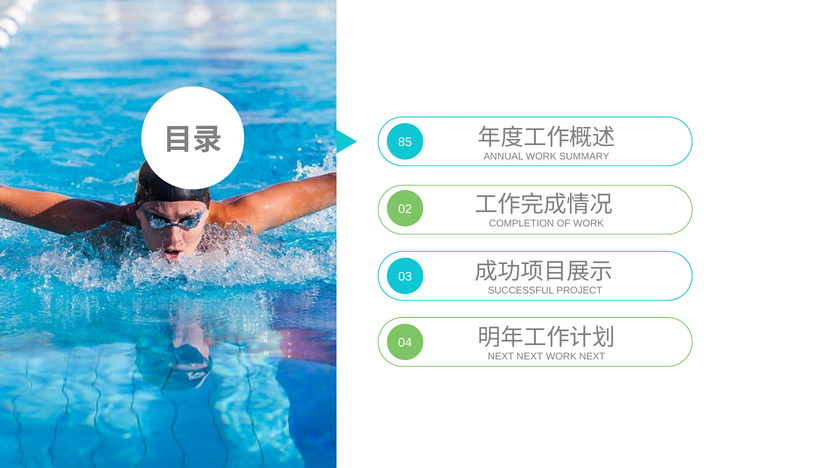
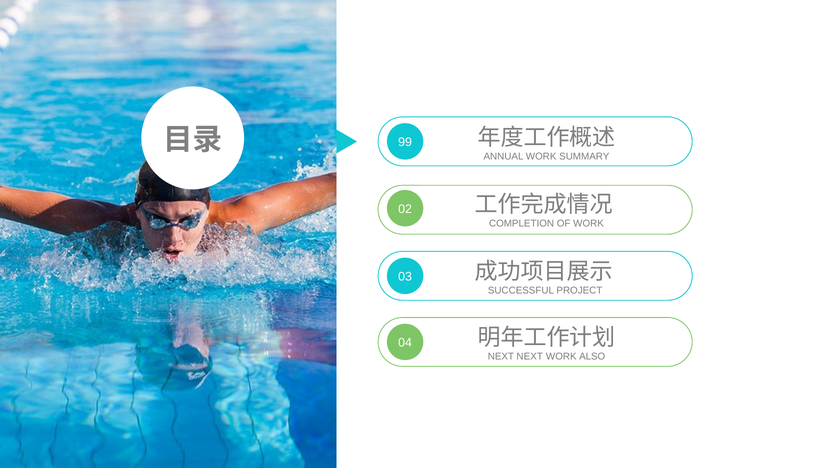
85: 85 -> 99
WORK NEXT: NEXT -> ALSO
